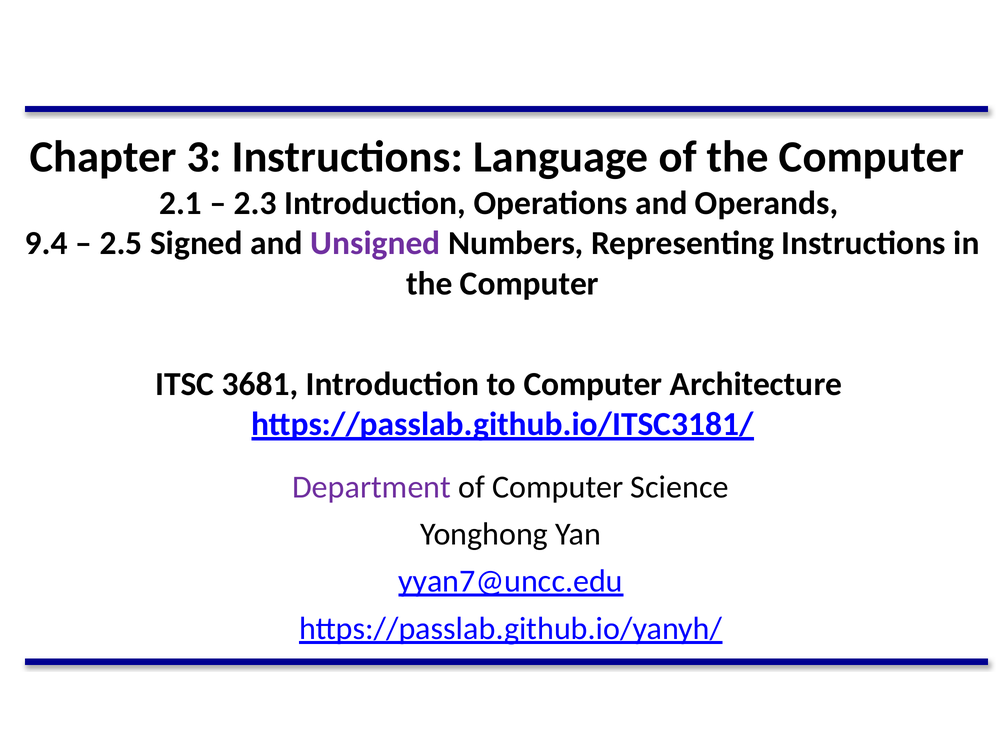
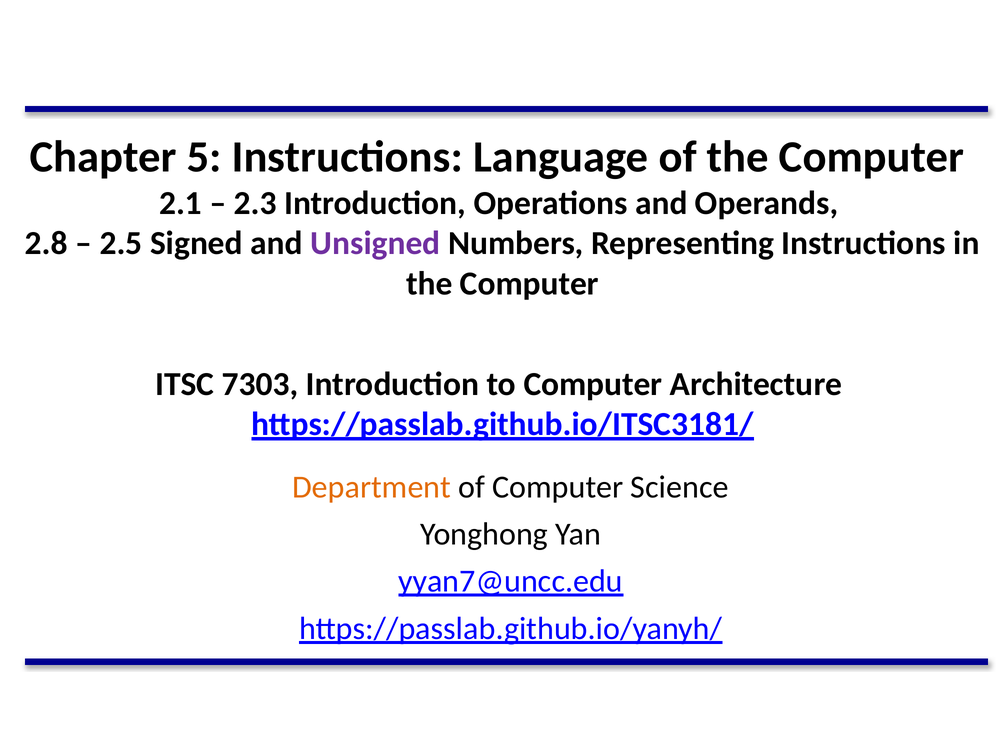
3: 3 -> 5
9.4: 9.4 -> 2.8
3681: 3681 -> 7303
Department colour: purple -> orange
